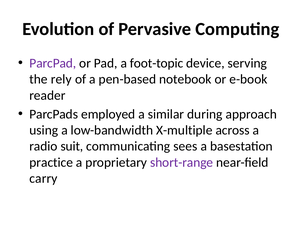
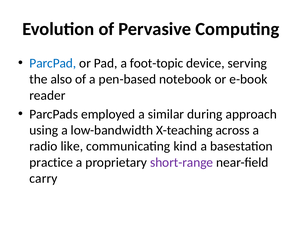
ParcPad colour: purple -> blue
rely: rely -> also
X-multiple: X-multiple -> X-teaching
suit: suit -> like
sees: sees -> kind
